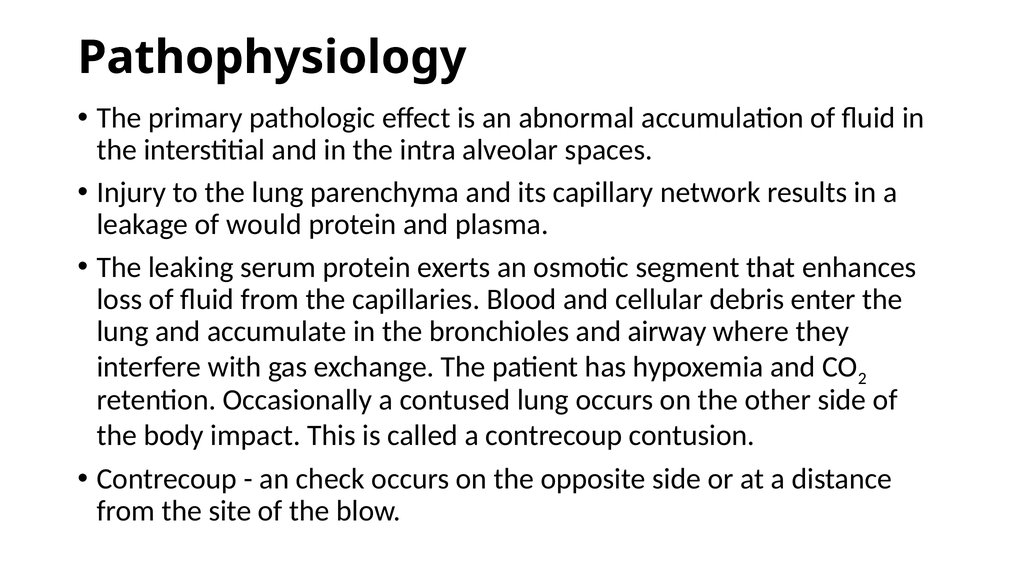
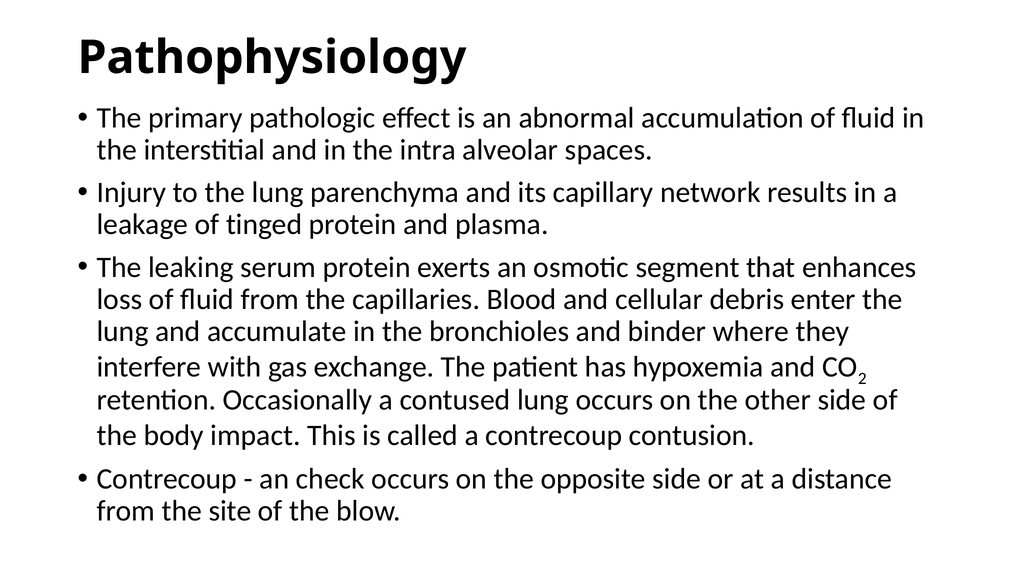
would: would -> tinged
airway: airway -> binder
